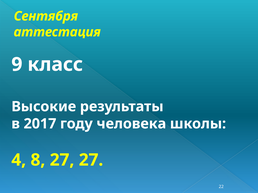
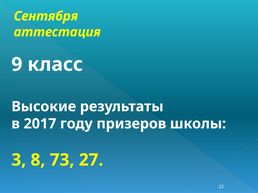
человека: человека -> призеров
4: 4 -> 3
8 27: 27 -> 73
